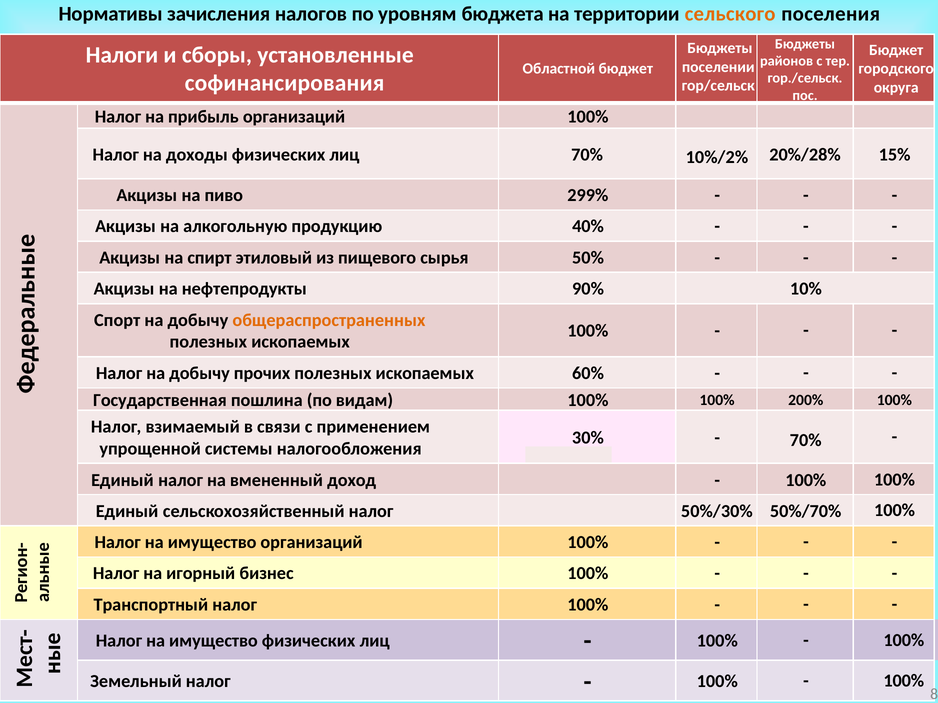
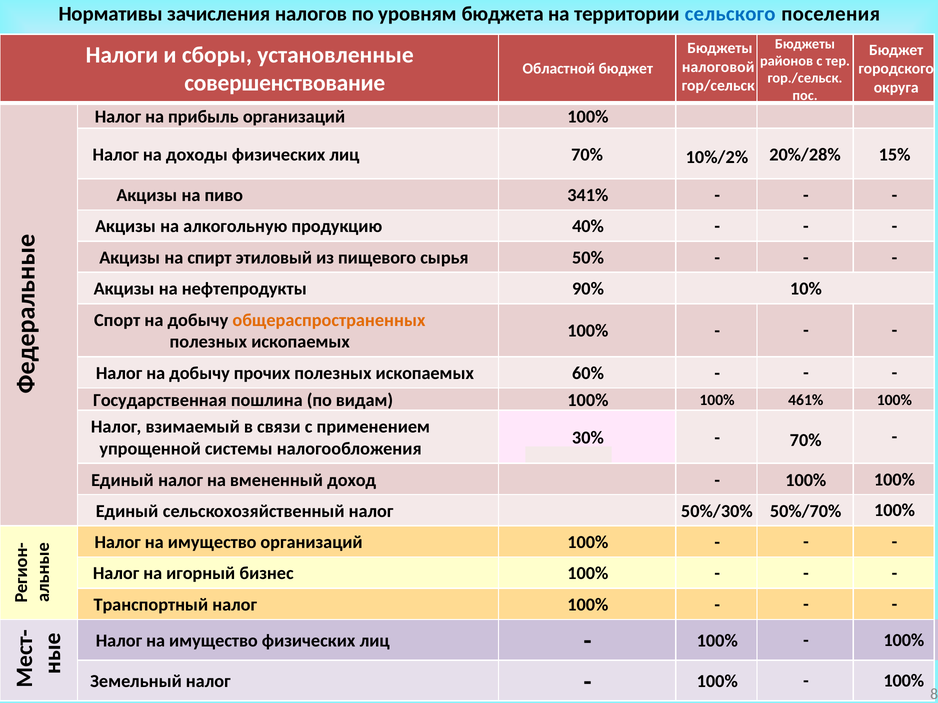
сельского colour: orange -> blue
поселении: поселении -> налоговой
софинансирования: софинансирования -> совершенствование
299%: 299% -> 341%
200%: 200% -> 461%
